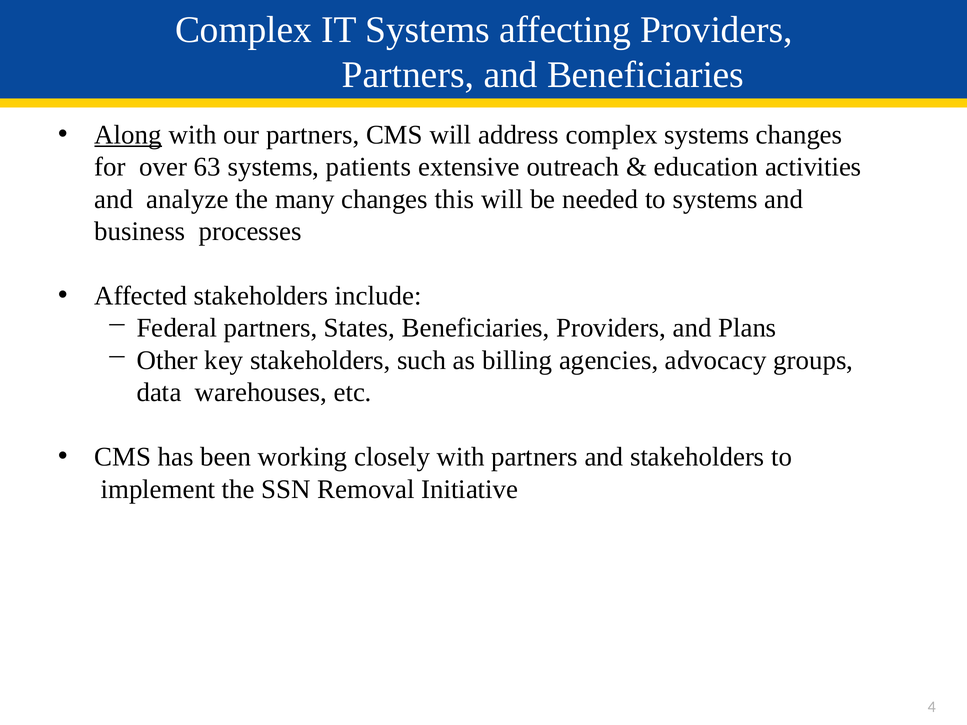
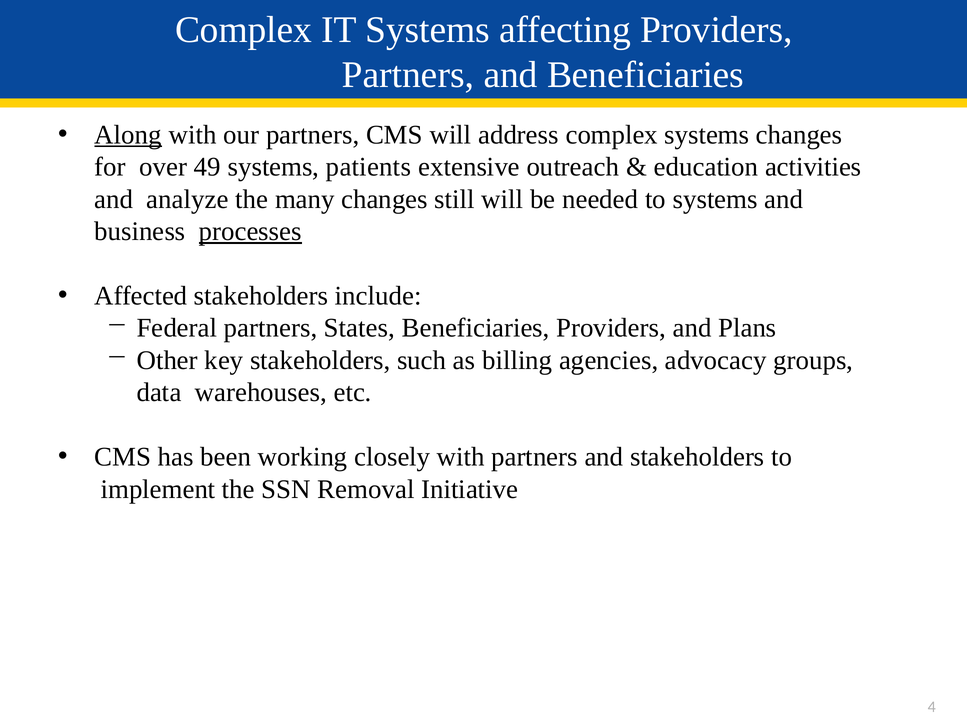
63: 63 -> 49
this: this -> still
processes underline: none -> present
